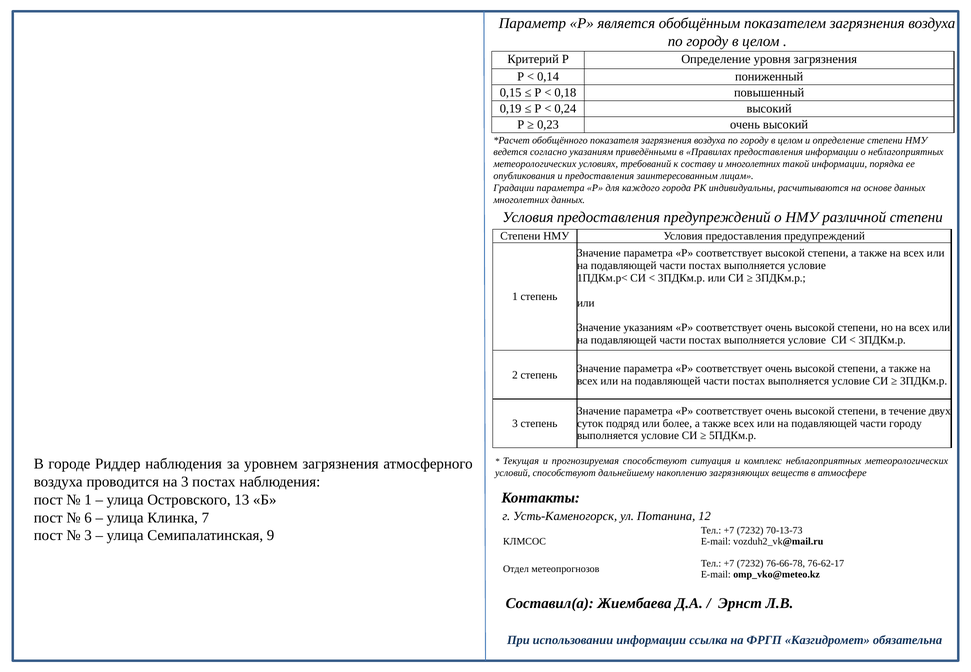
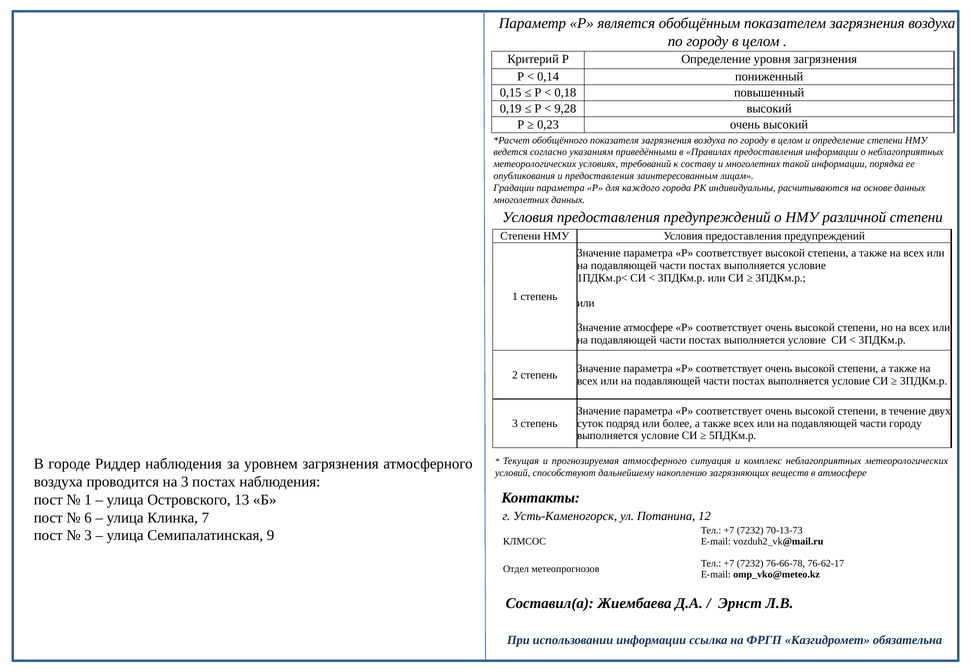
0,24: 0,24 -> 9,28
Значение указаниям: указаниям -> атмосфере
прогнозируемая способствуют: способствуют -> атмосферного
